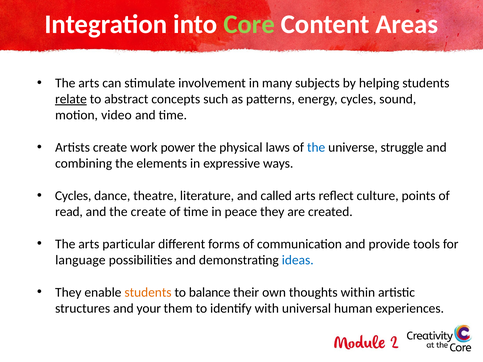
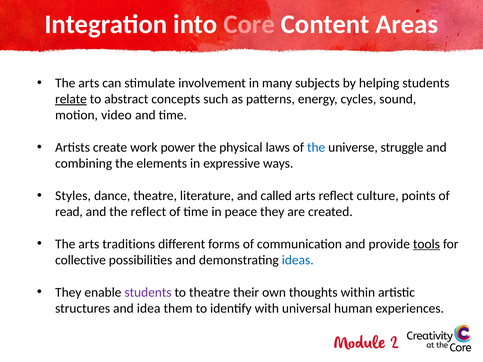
Core colour: light green -> pink
Cycles at (73, 196): Cycles -> Styles
the create: create -> reflect
particular: particular -> traditions
tools underline: none -> present
language: language -> collective
students at (148, 292) colour: orange -> purple
to balance: balance -> theatre
your: your -> idea
